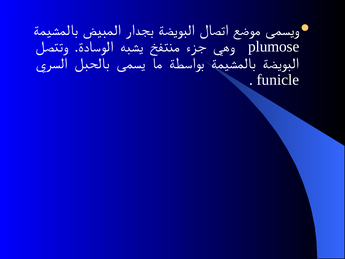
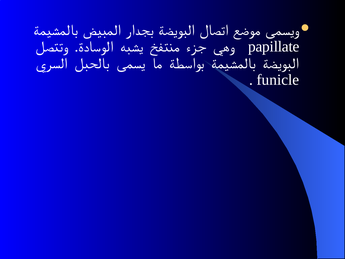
plumose: plumose -> papillate
